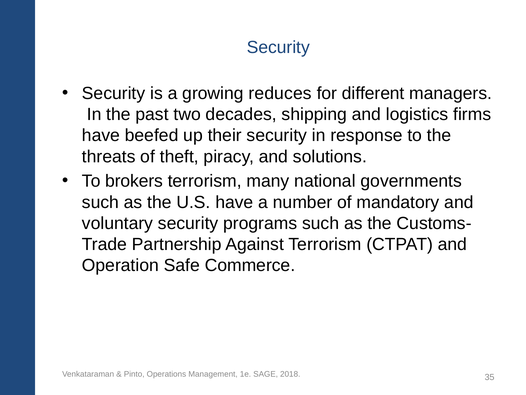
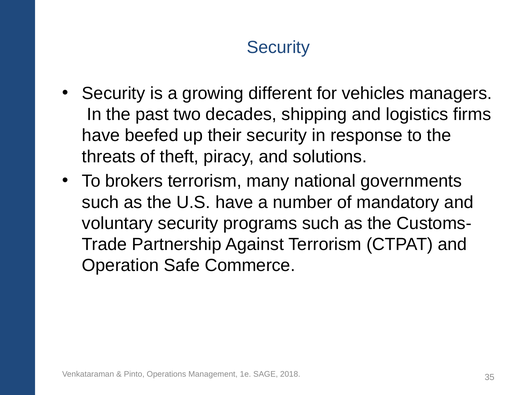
reduces: reduces -> different
different: different -> vehicles
